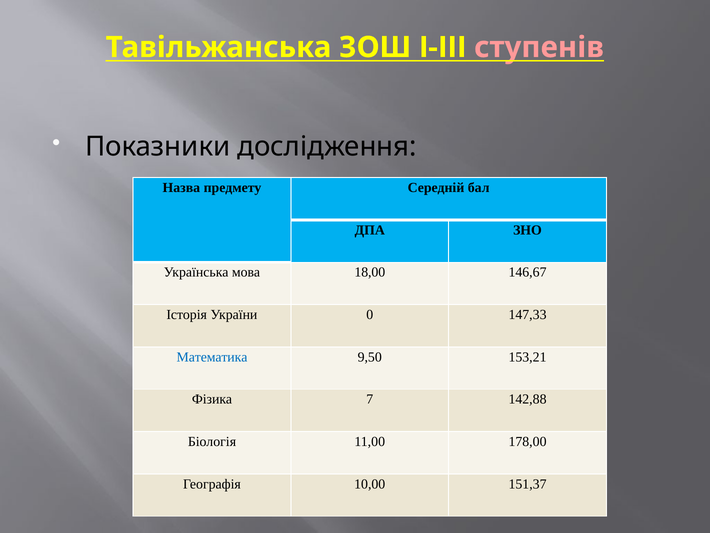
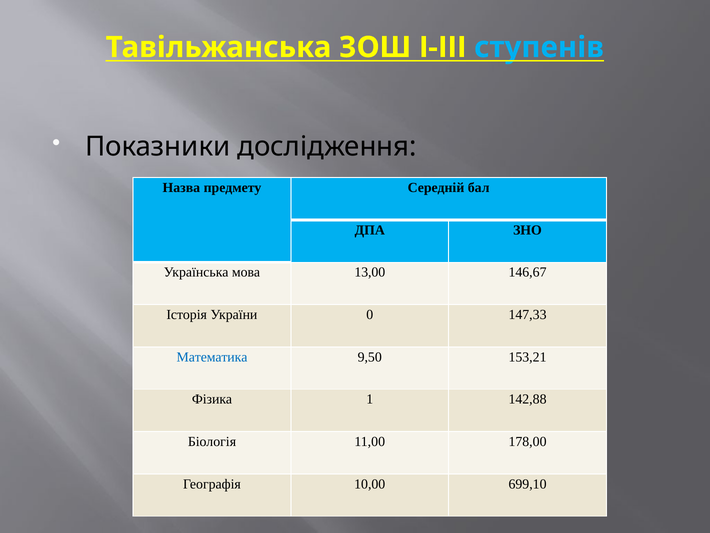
ступенів colour: pink -> light blue
18,00: 18,00 -> 13,00
7: 7 -> 1
151,37: 151,37 -> 699,10
